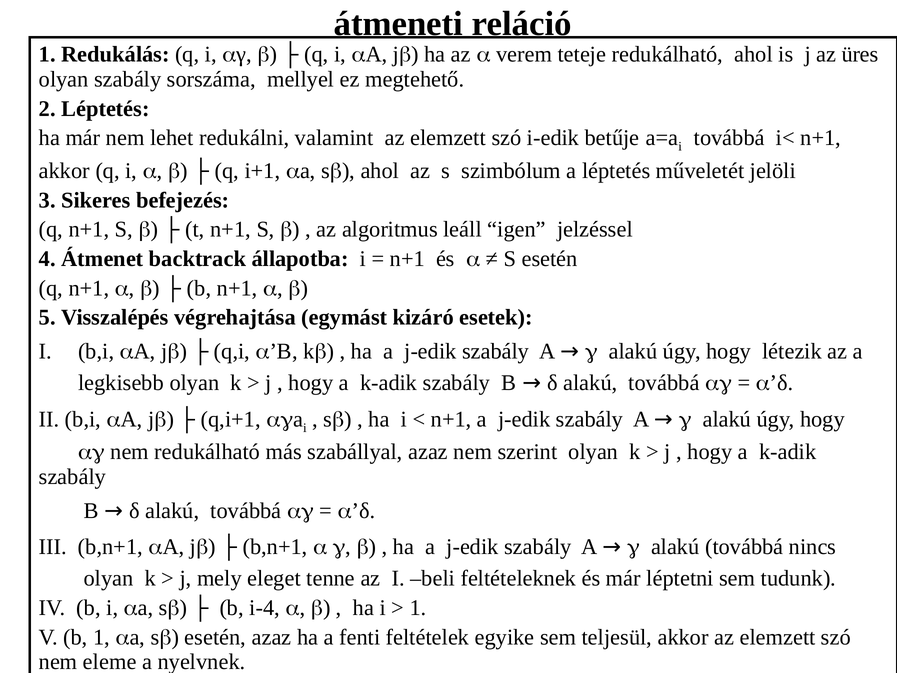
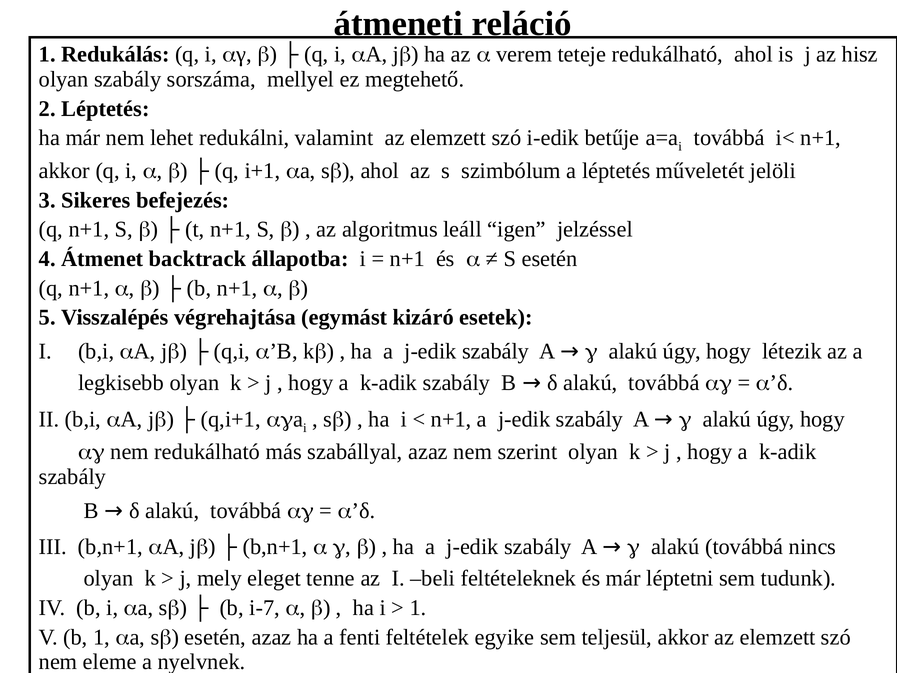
üres: üres -> hisz
i-4: i-4 -> i-7
